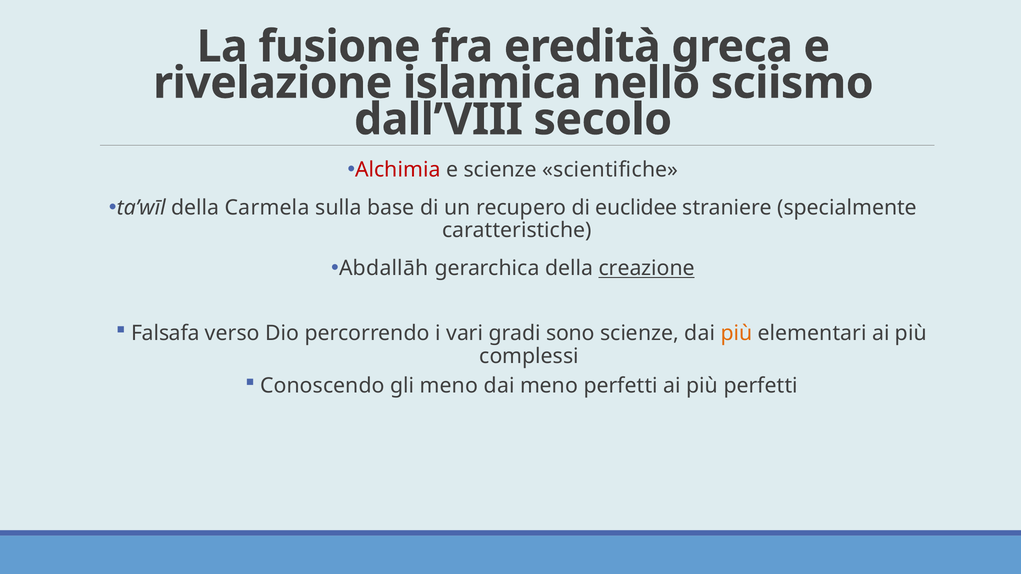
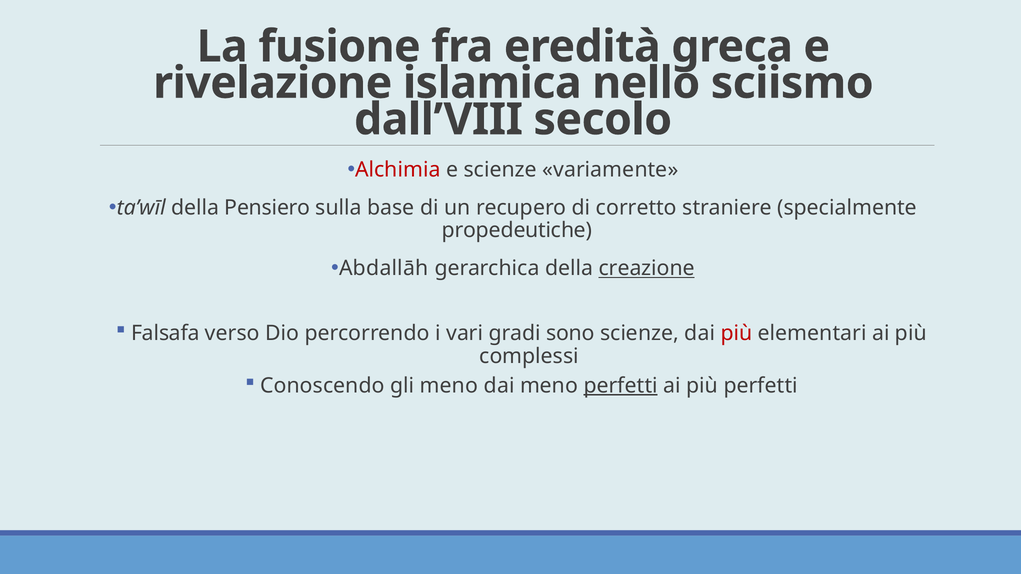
scientifiche: scientifiche -> variamente
Carmela: Carmela -> Pensiero
euclidee: euclidee -> corretto
caratteristiche: caratteristiche -> propedeutiche
più at (736, 334) colour: orange -> red
perfetti at (621, 386) underline: none -> present
